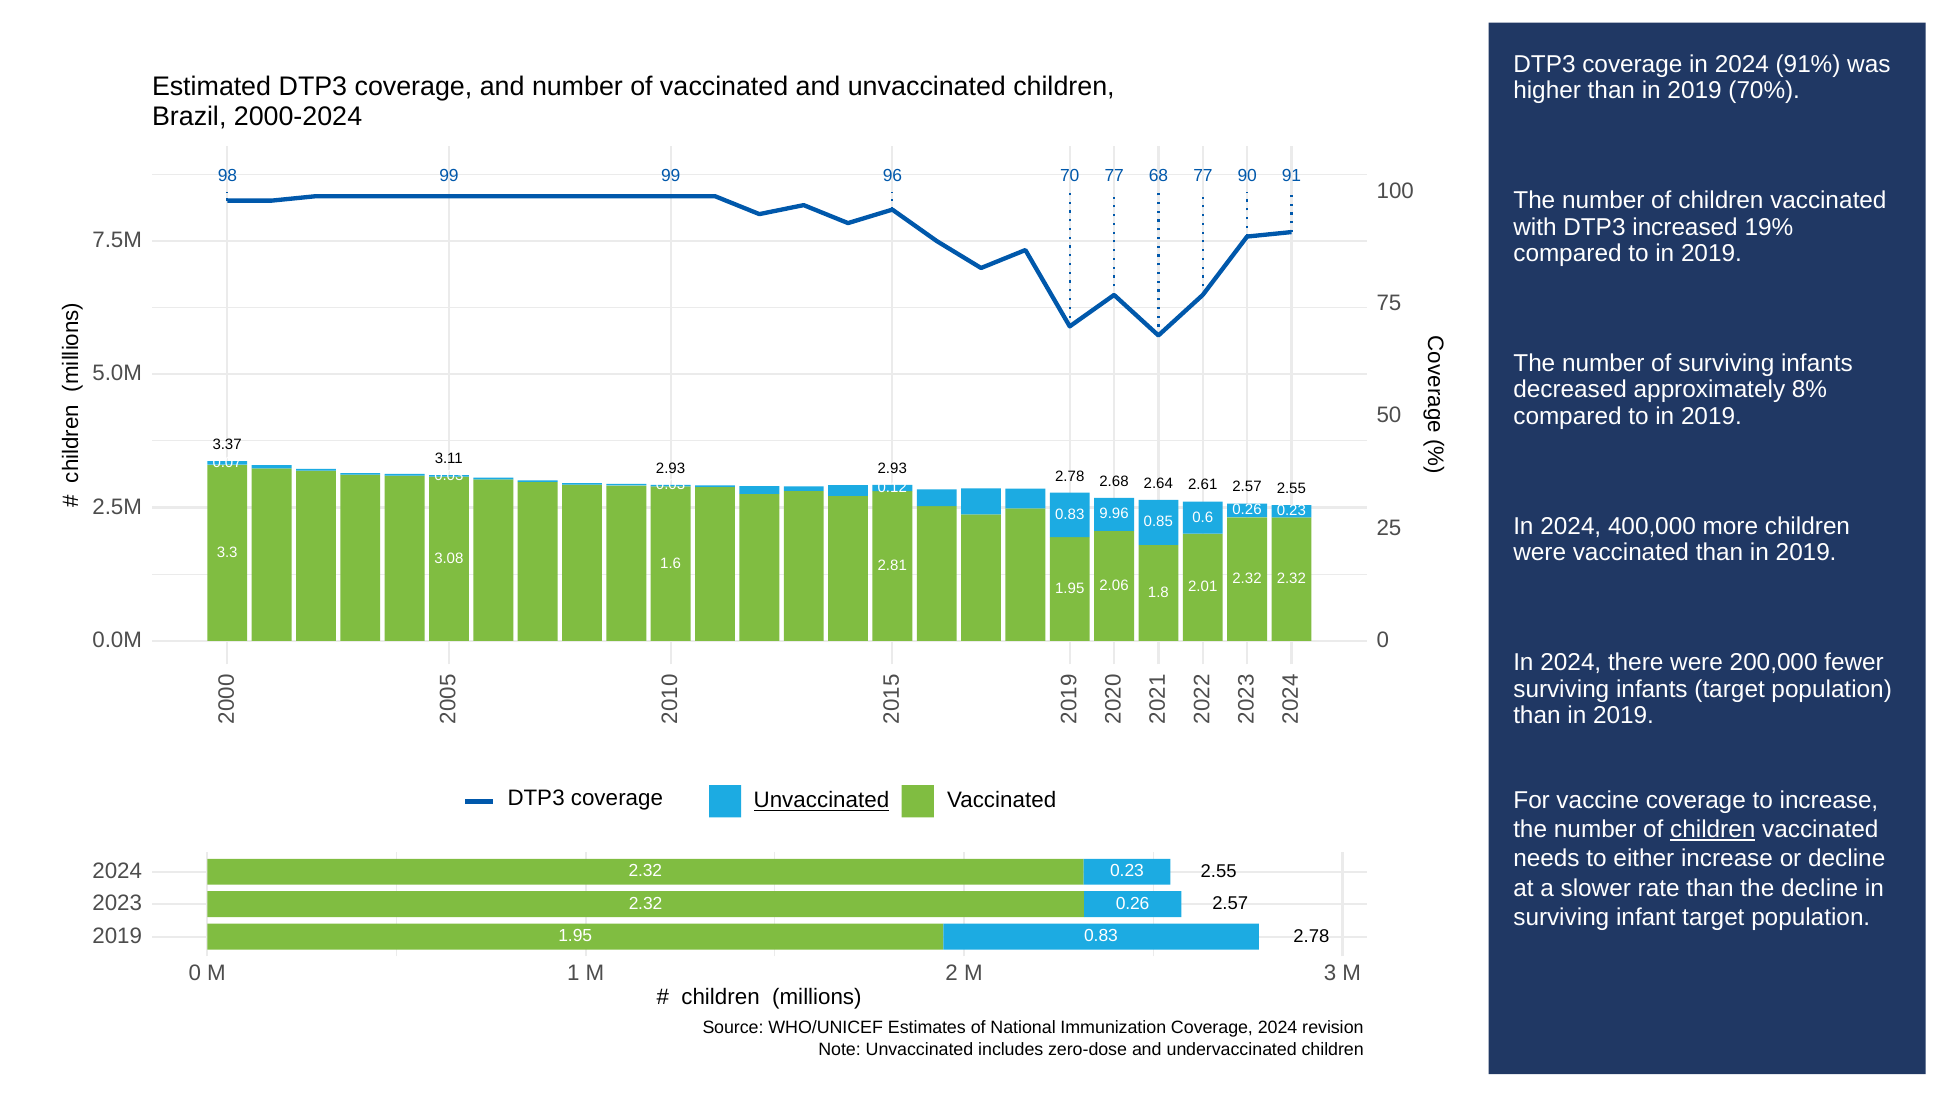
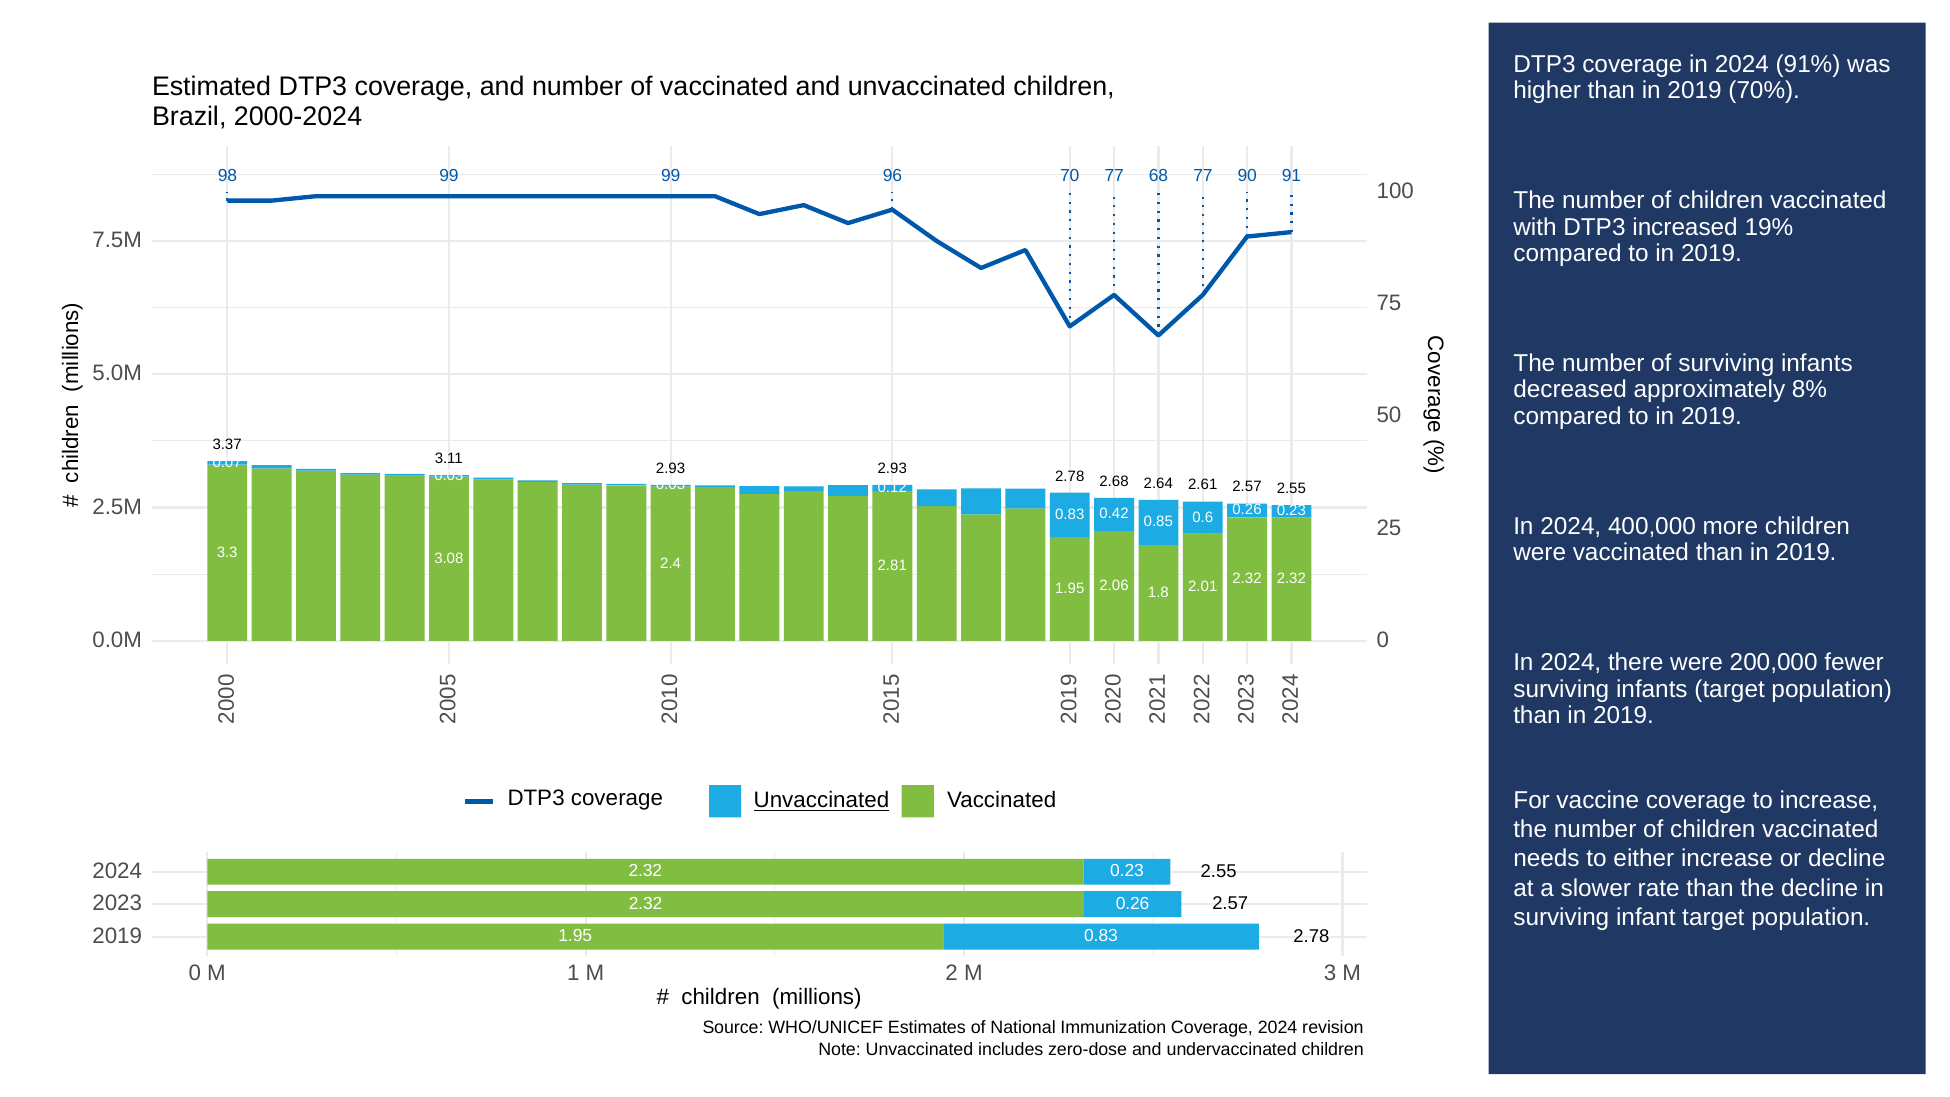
9.96: 9.96 -> 0.42
1.6: 1.6 -> 2.4
children at (1713, 829) underline: present -> none
